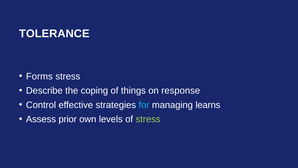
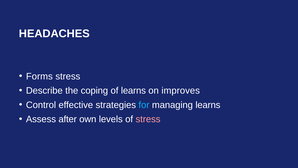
TOLERANCE: TOLERANCE -> HEADACHES
of things: things -> learns
response: response -> improves
prior: prior -> after
stress at (148, 119) colour: light green -> pink
